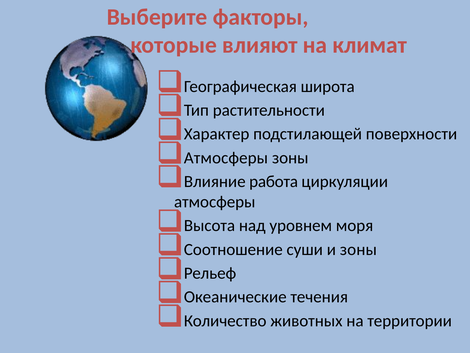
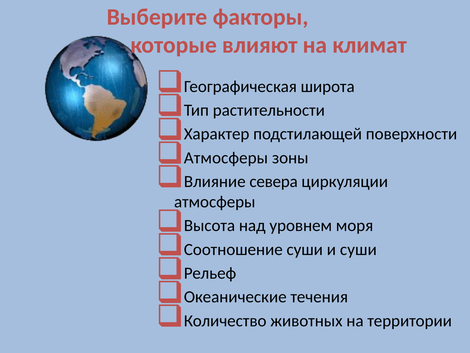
работа: работа -> севера
и зоны: зоны -> суши
